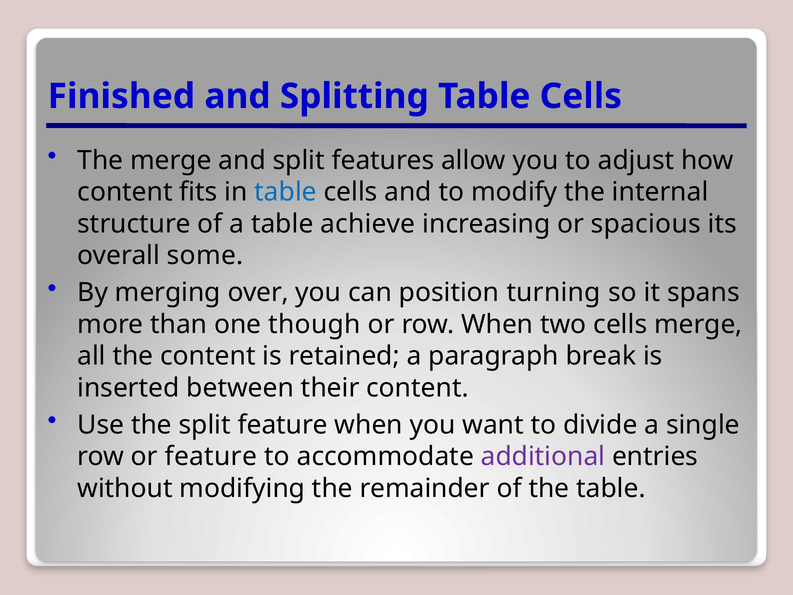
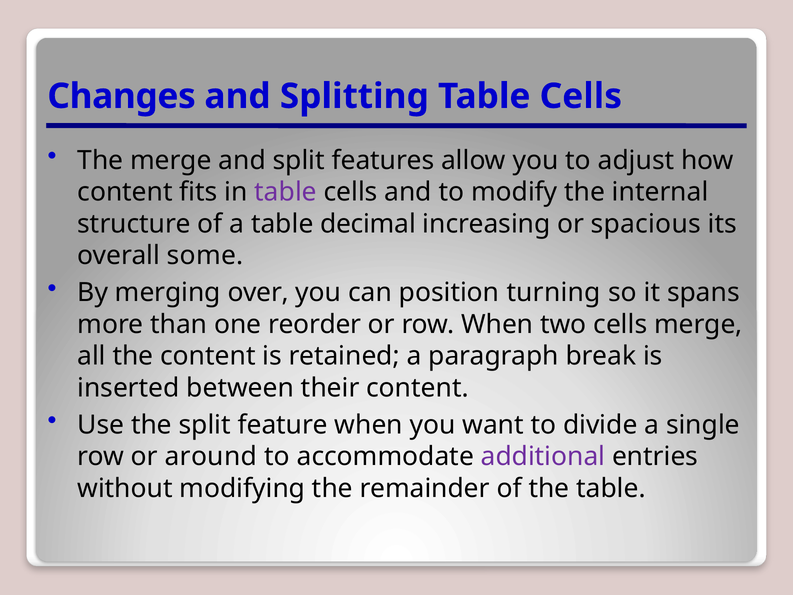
Finished: Finished -> Changes
table at (286, 192) colour: blue -> purple
achieve: achieve -> decimal
though: though -> reorder
or feature: feature -> around
